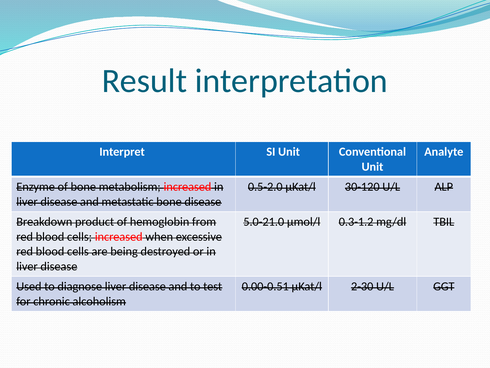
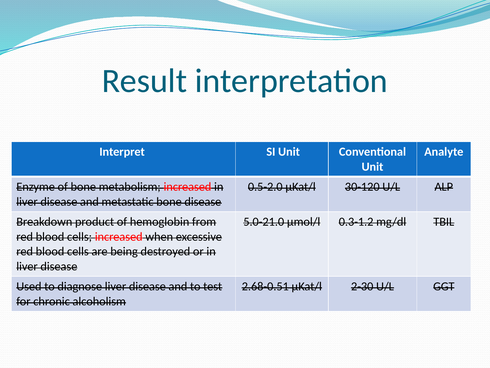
0.00-0.51: 0.00-0.51 -> 2.68-0.51
